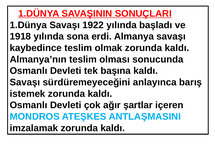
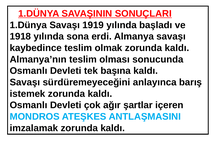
1922: 1922 -> 1919
